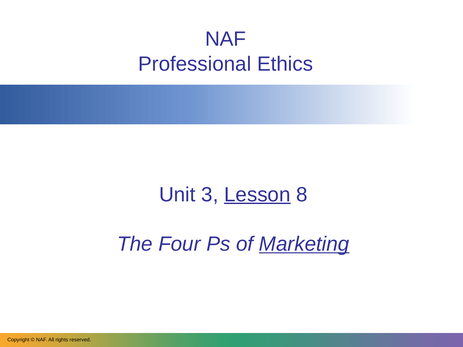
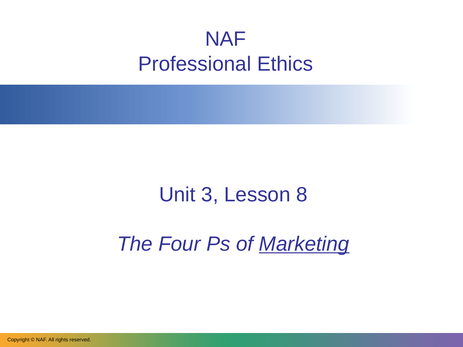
Lesson underline: present -> none
